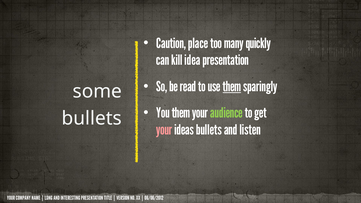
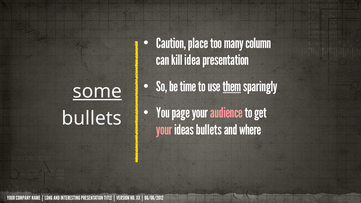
quickly: quickly -> column
read: read -> time
some underline: none -> present
You them: them -> page
audience colour: light green -> pink
listen: listen -> where
